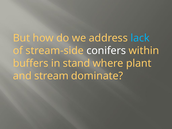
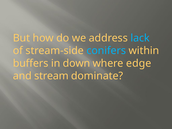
conifers colour: white -> light blue
stand: stand -> down
plant: plant -> edge
